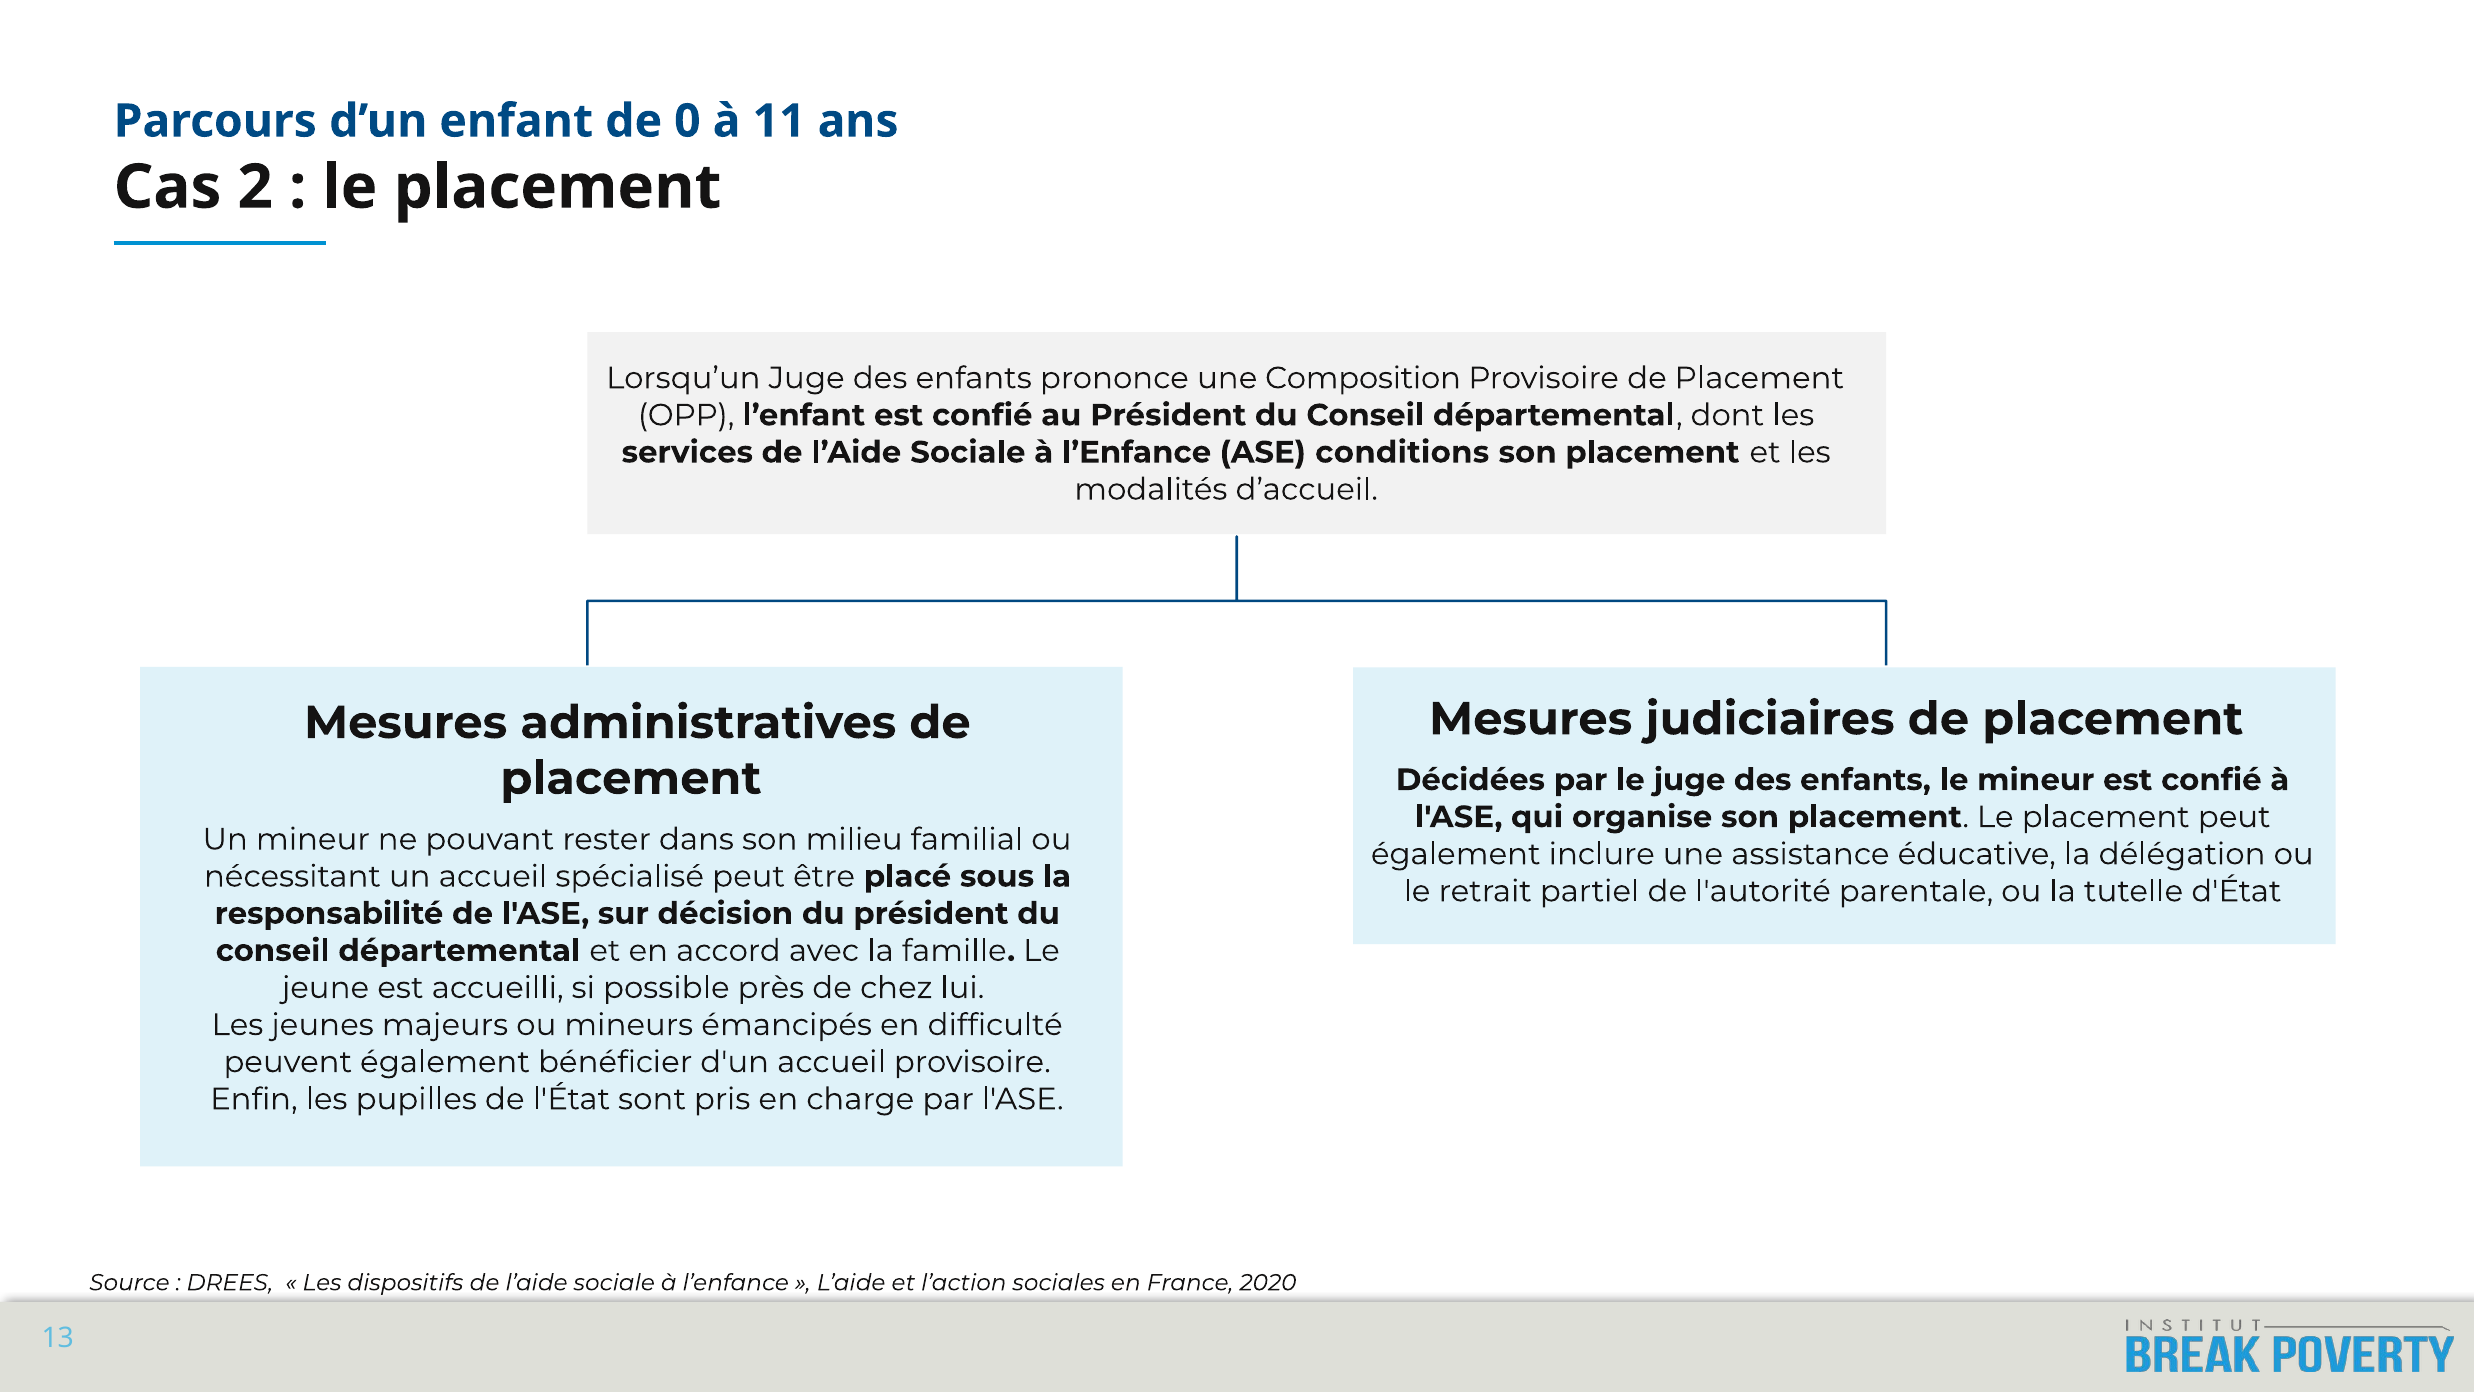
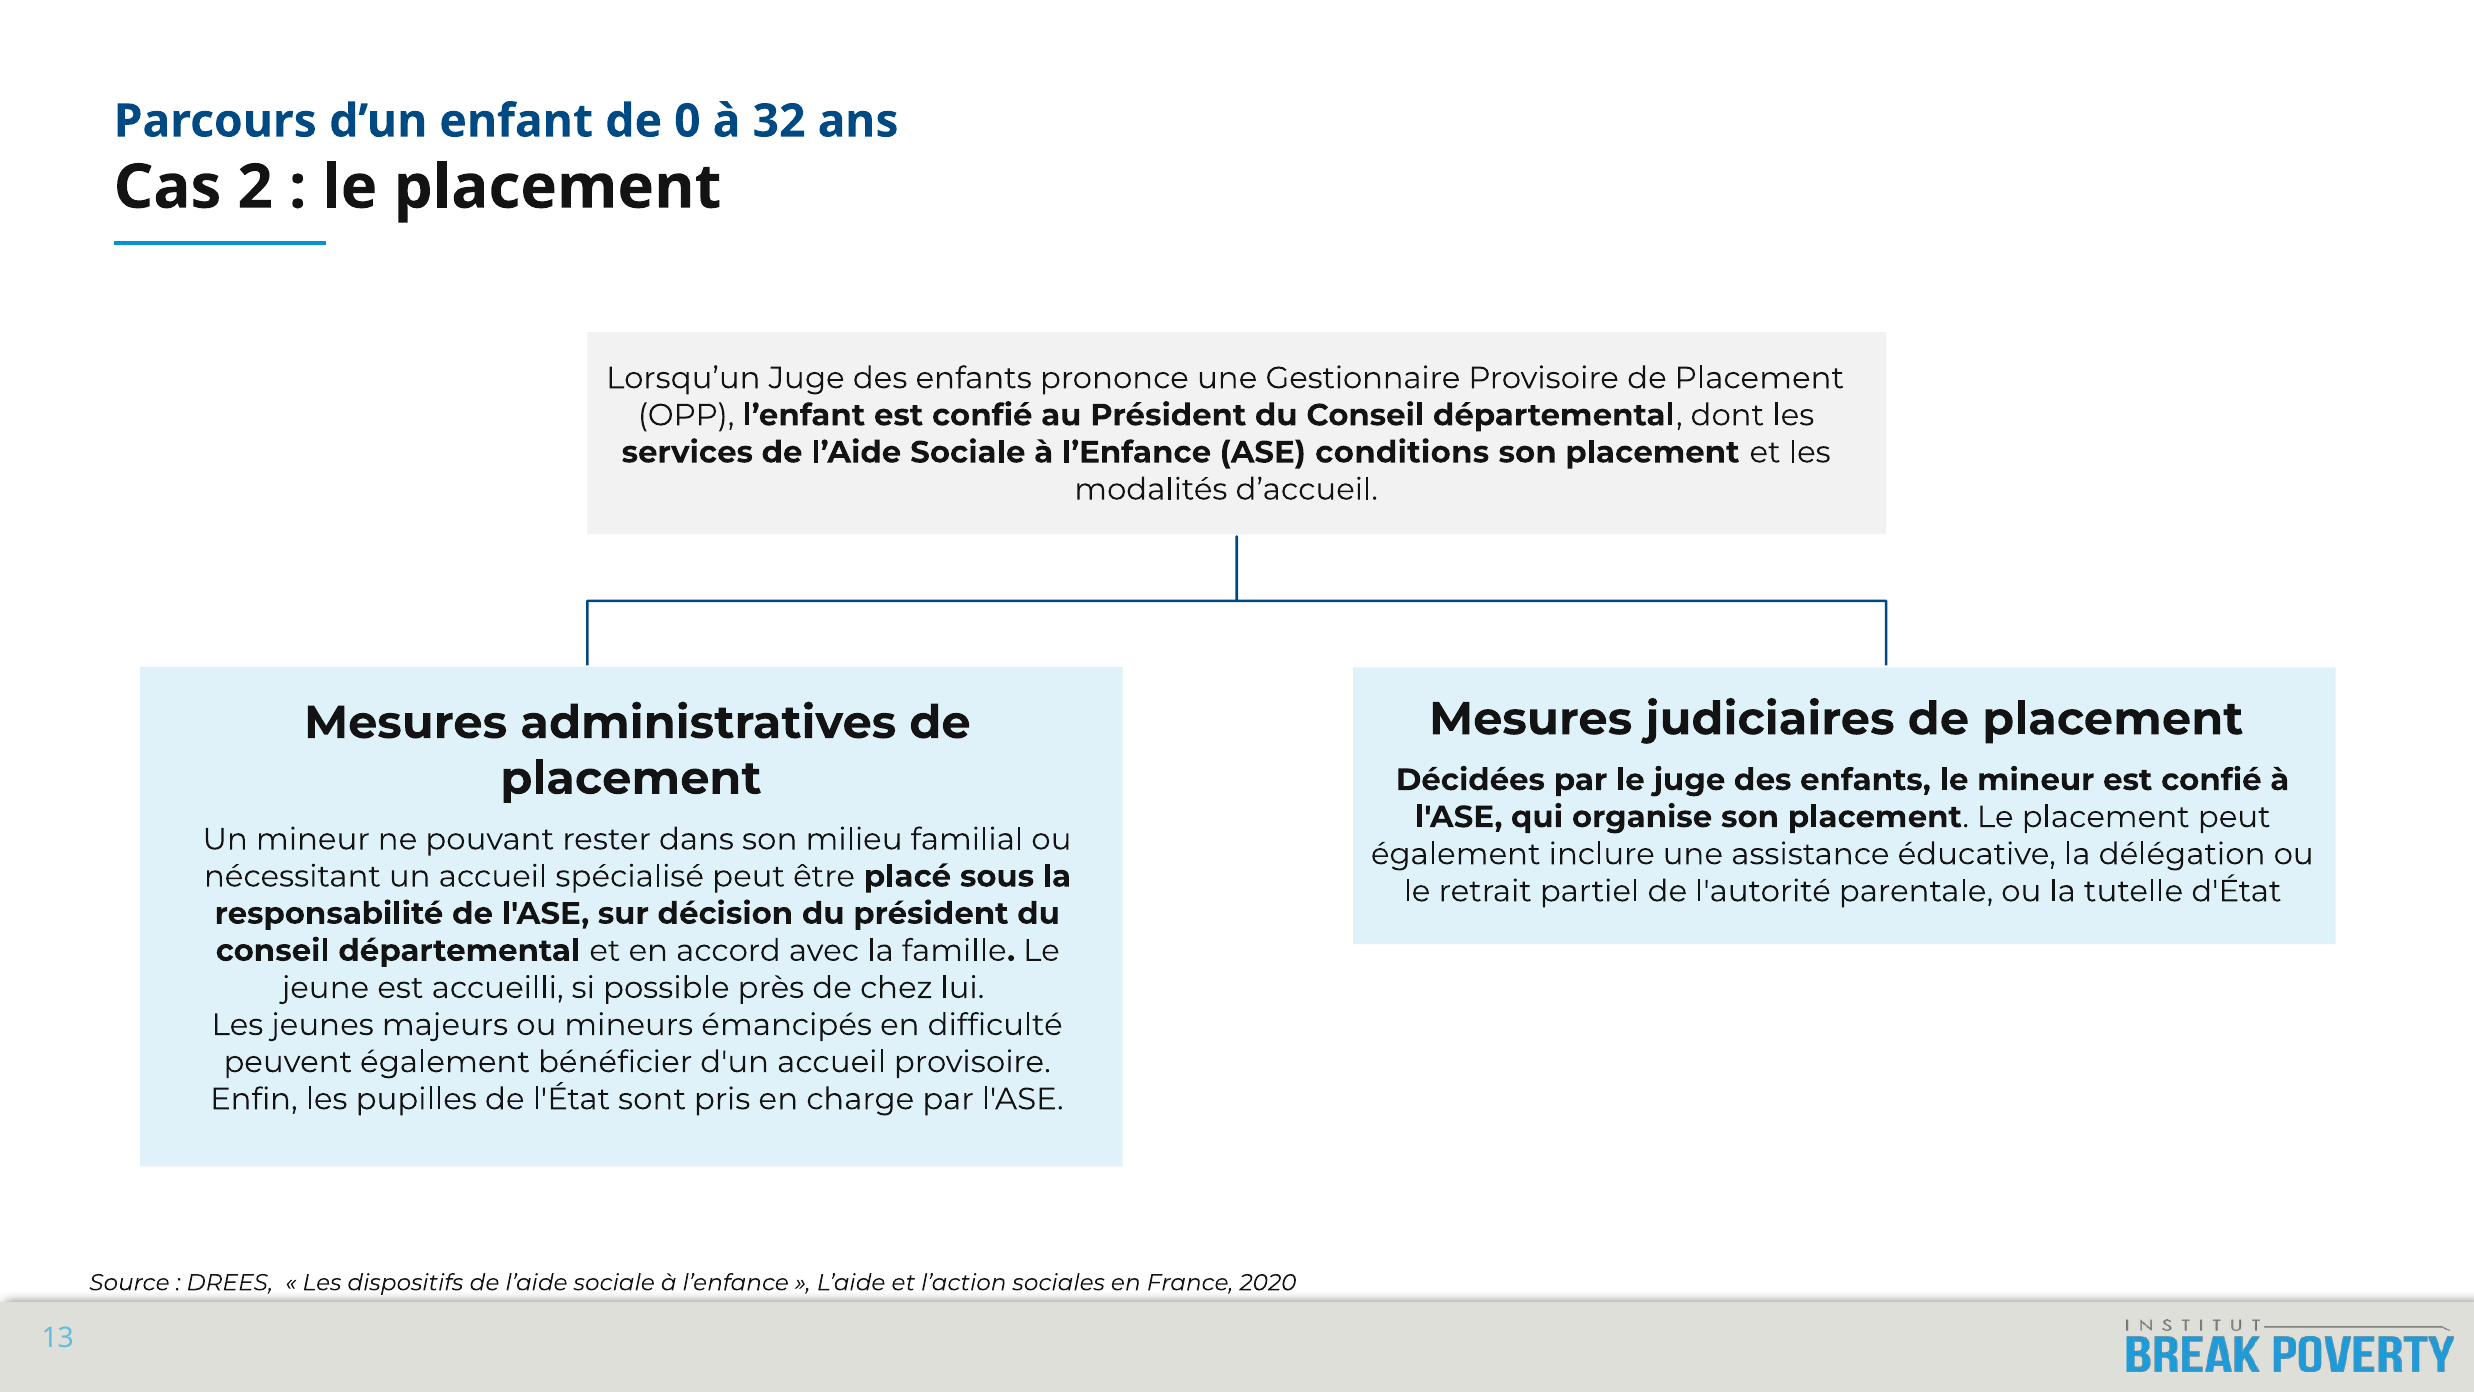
11: 11 -> 32
Composition: Composition -> Gestionnaire
